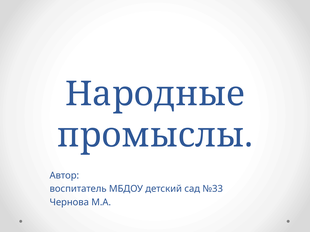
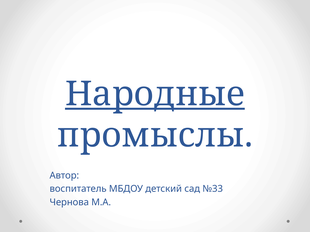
Народные underline: none -> present
